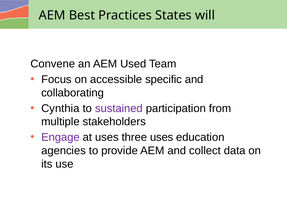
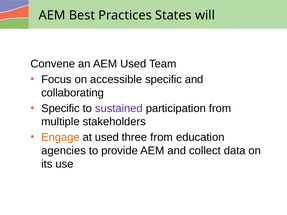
Cynthia at (60, 108): Cynthia -> Specific
Engage colour: purple -> orange
at uses: uses -> used
three uses: uses -> from
